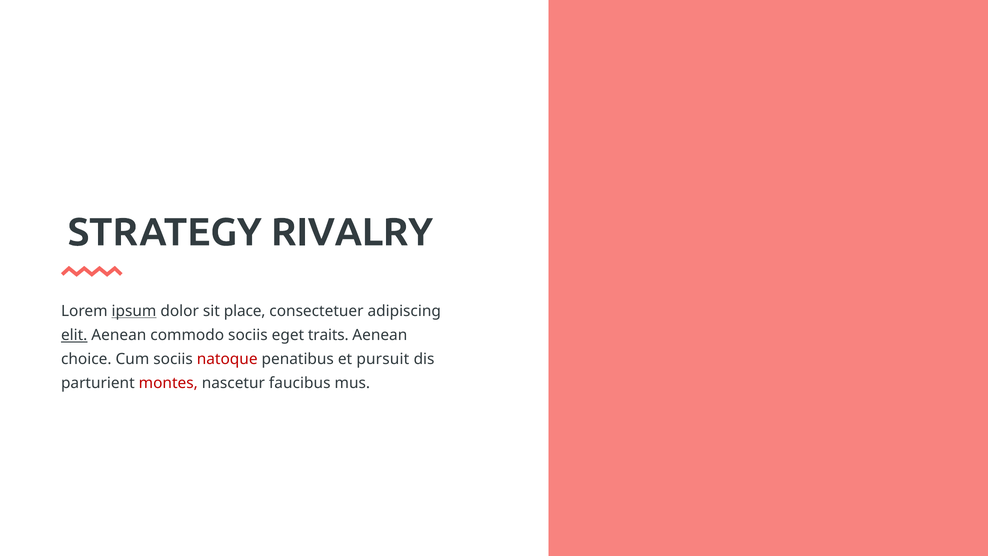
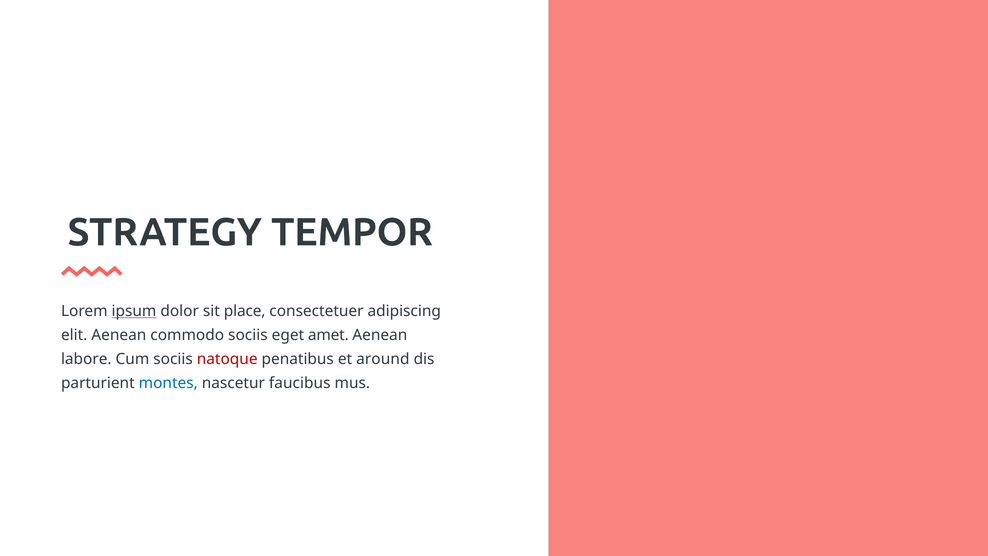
RIVALRY: RIVALRY -> TEMPOR
elit underline: present -> none
traits: traits -> amet
choice: choice -> labore
pursuit: pursuit -> around
montes colour: red -> blue
